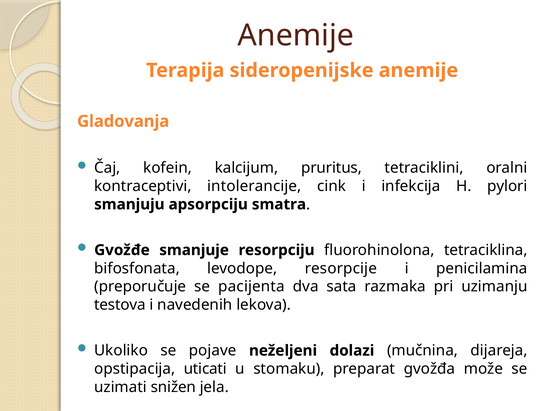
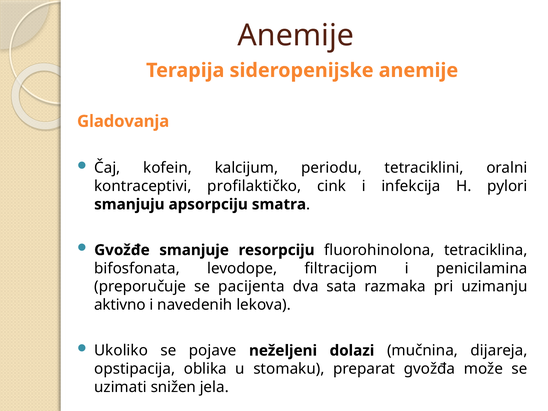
pruritus: pruritus -> periodu
intolerancije: intolerancije -> profilaktičko
resorpcije: resorpcije -> filtracijom
testova: testova -> aktivno
uticati: uticati -> oblika
